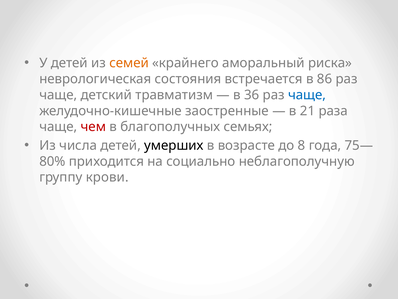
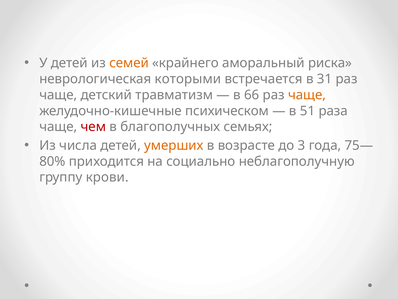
состояния: состояния -> которыми
86: 86 -> 31
36: 36 -> 66
чаще at (307, 95) colour: blue -> orange
заостренные: заостренные -> психическом
21: 21 -> 51
умерших colour: black -> orange
8: 8 -> 3
